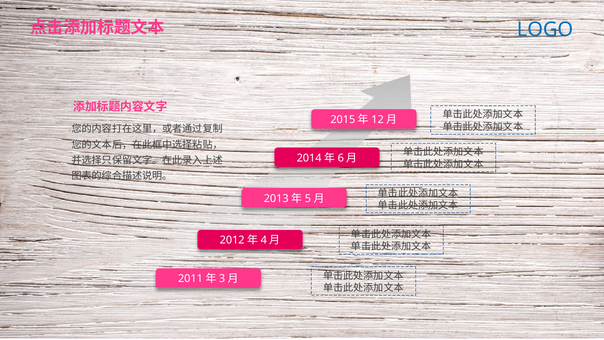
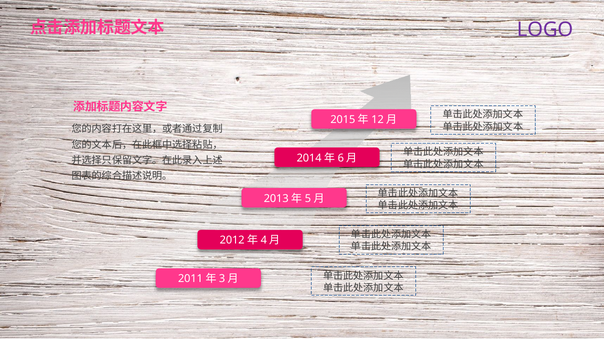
LOGO colour: blue -> purple
